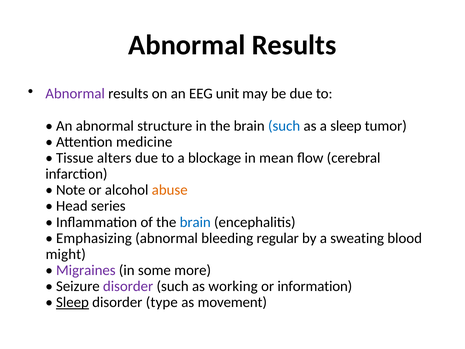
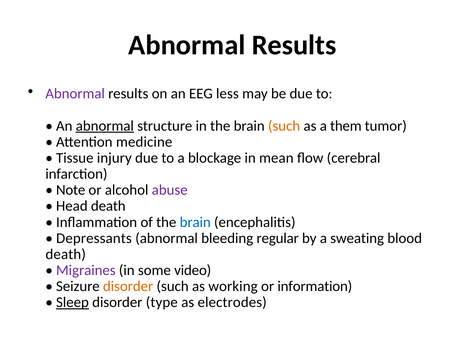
unit: unit -> less
abnormal at (105, 126) underline: none -> present
such at (284, 126) colour: blue -> orange
a sleep: sleep -> them
alters: alters -> injury
abuse colour: orange -> purple
Head series: series -> death
Emphasizing: Emphasizing -> Depressants
might at (66, 254): might -> death
more: more -> video
disorder at (128, 286) colour: purple -> orange
movement: movement -> electrodes
